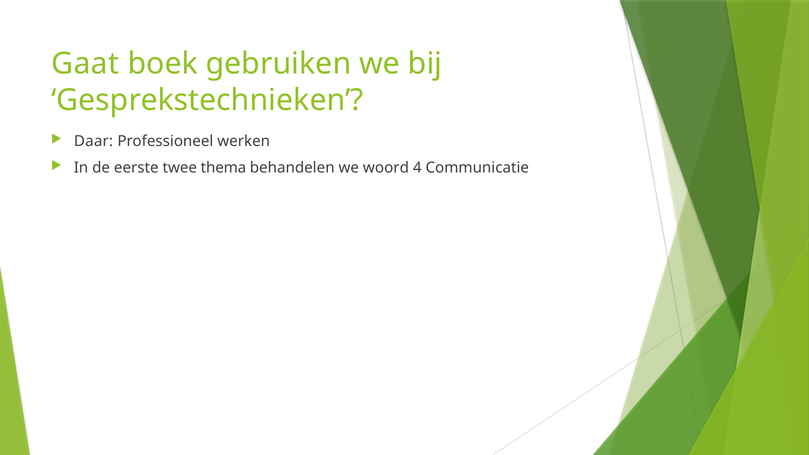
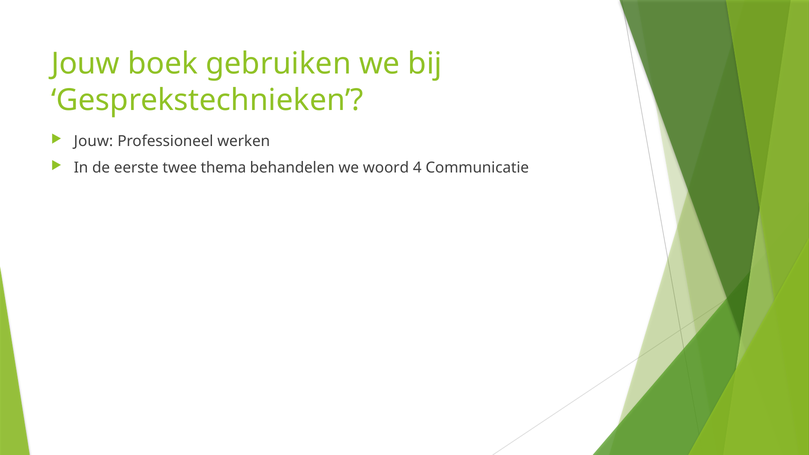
Gaat at (85, 64): Gaat -> Jouw
Daar at (94, 141): Daar -> Jouw
